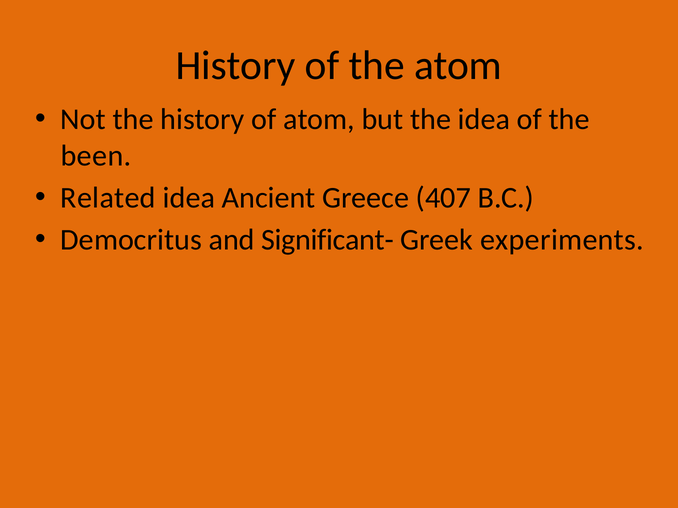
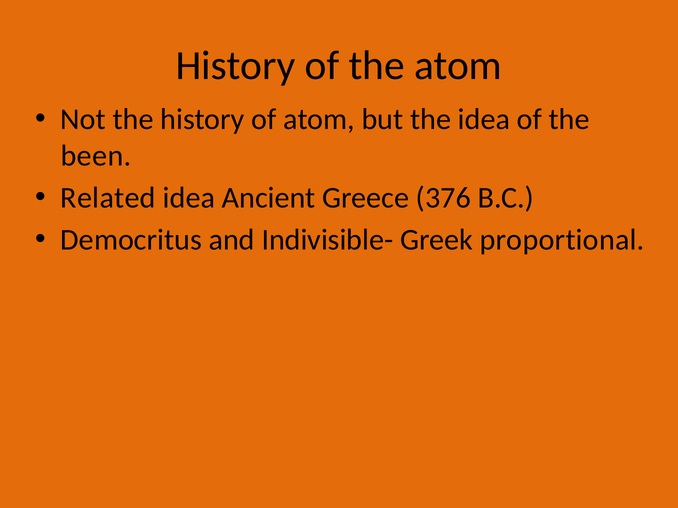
407: 407 -> 376
Significant-: Significant- -> Indivisible-
experiments: experiments -> proportional
